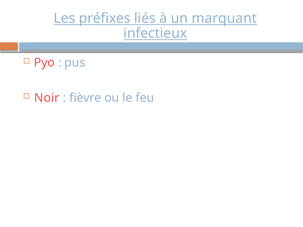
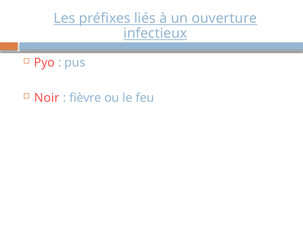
marquant: marquant -> ouverture
